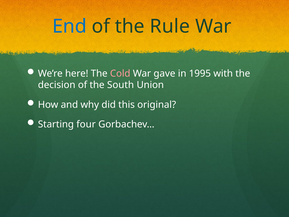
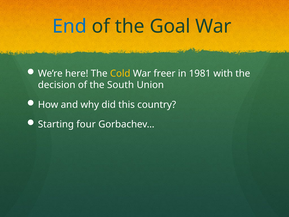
Rule: Rule -> Goal
Cold colour: pink -> yellow
gave: gave -> freer
1995: 1995 -> 1981
original: original -> country
